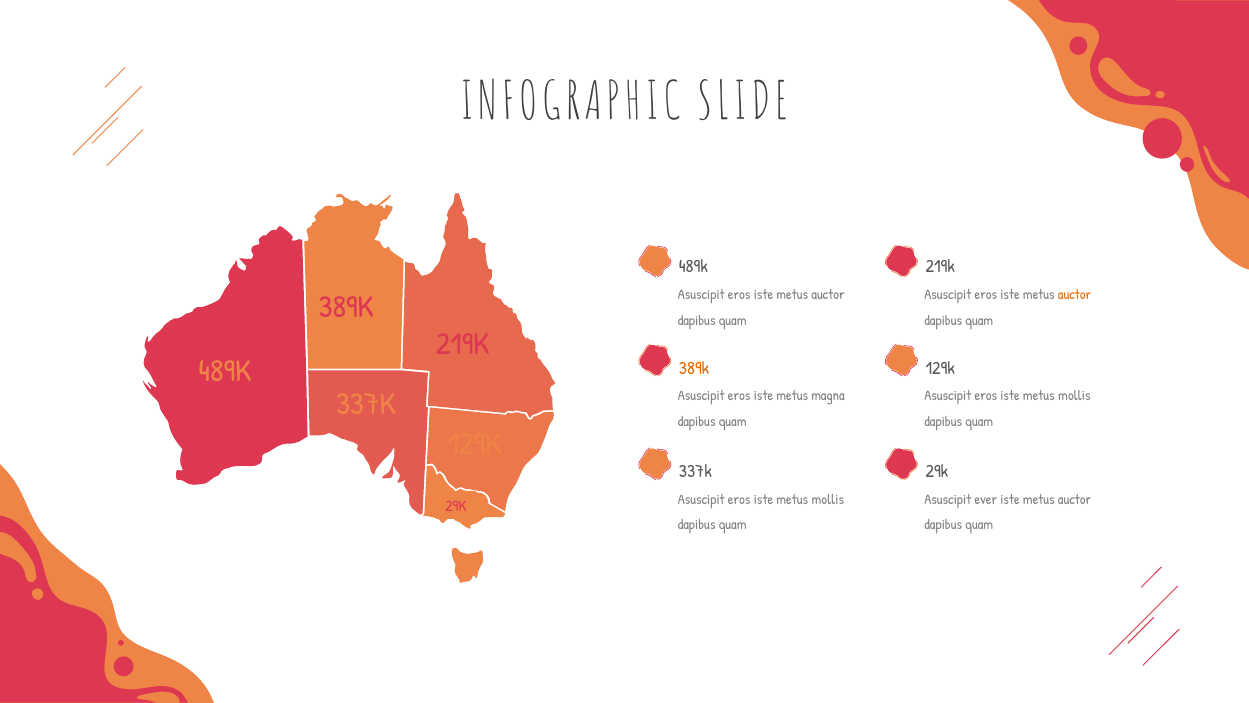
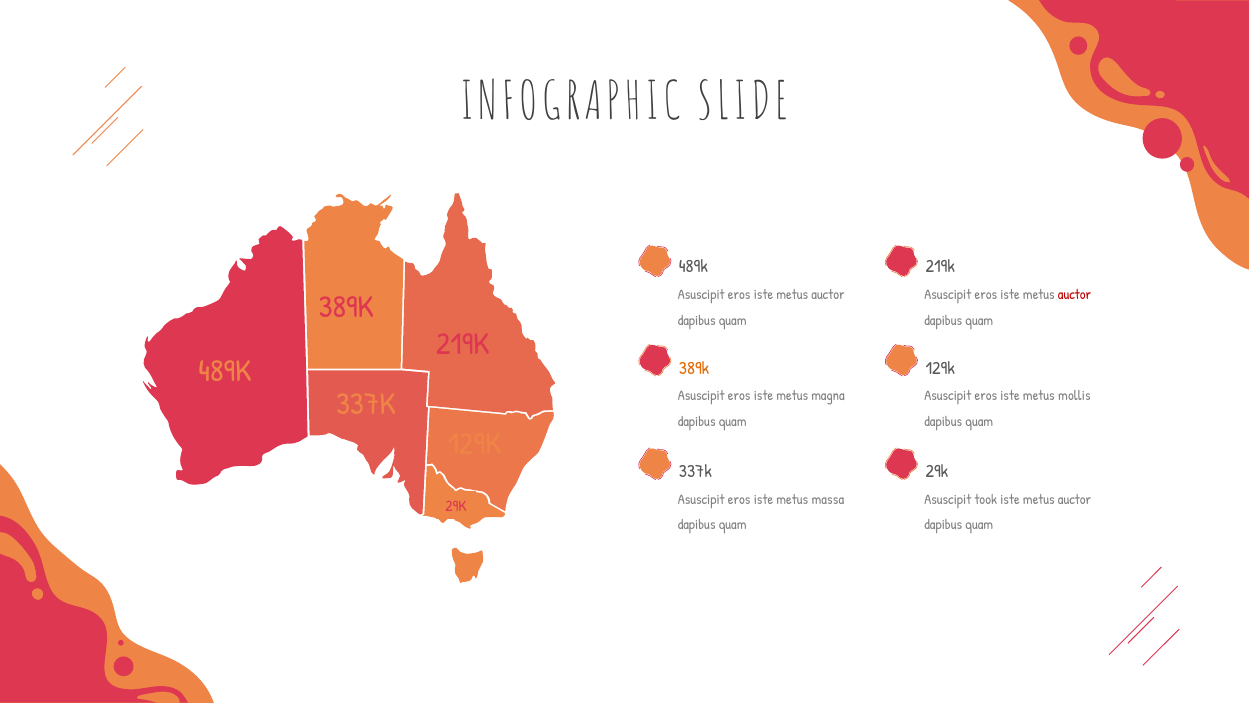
auctor at (1075, 294) colour: orange -> red
mollis at (828, 499): mollis -> massa
ever: ever -> took
